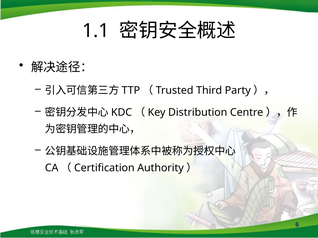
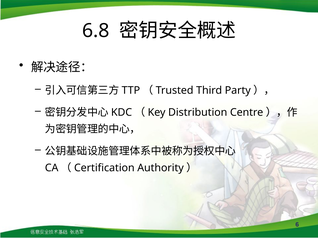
1.1: 1.1 -> 6.8
